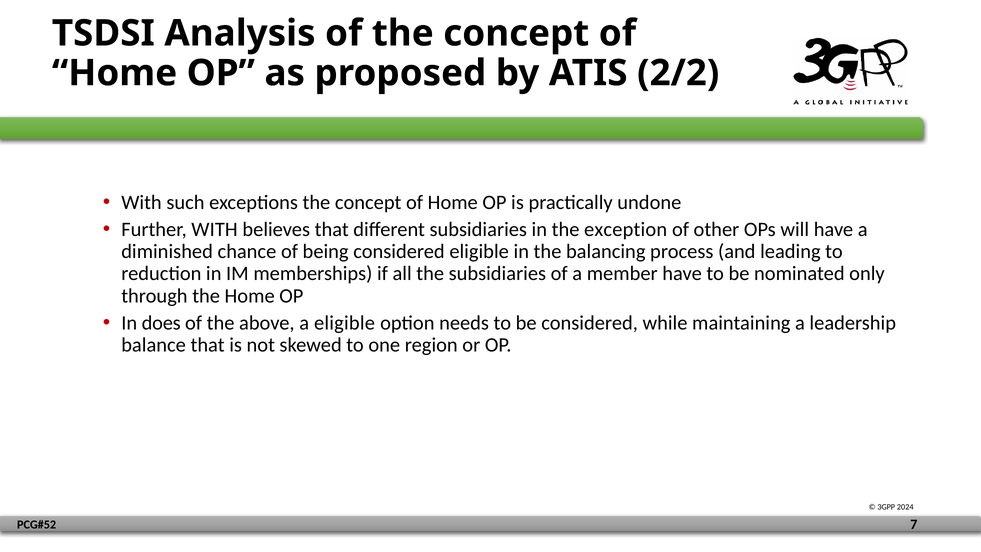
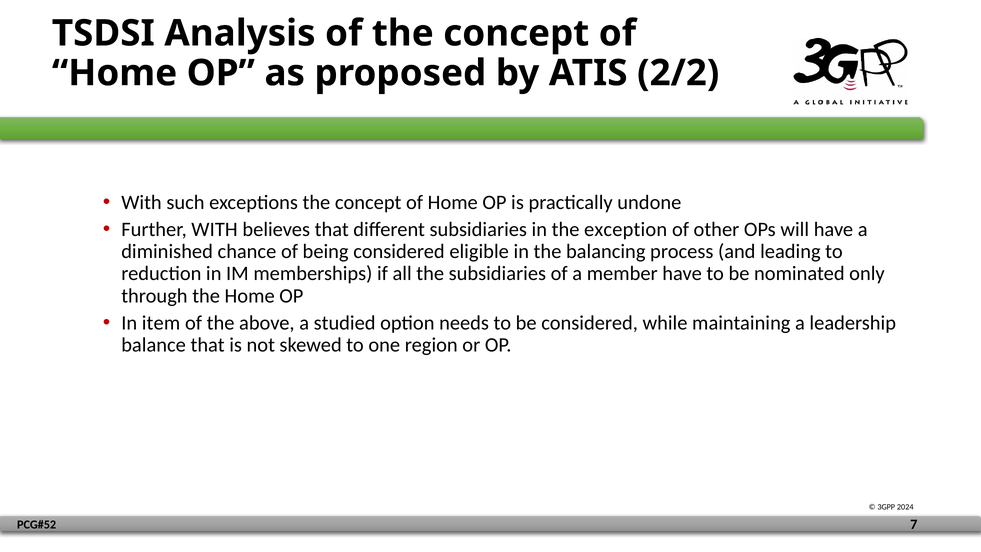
does: does -> item
a eligible: eligible -> studied
